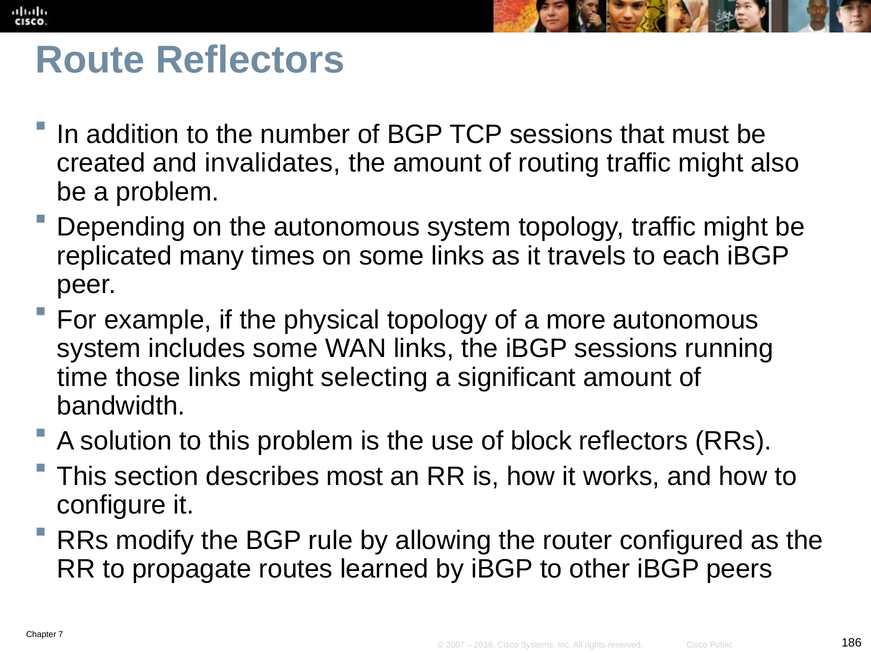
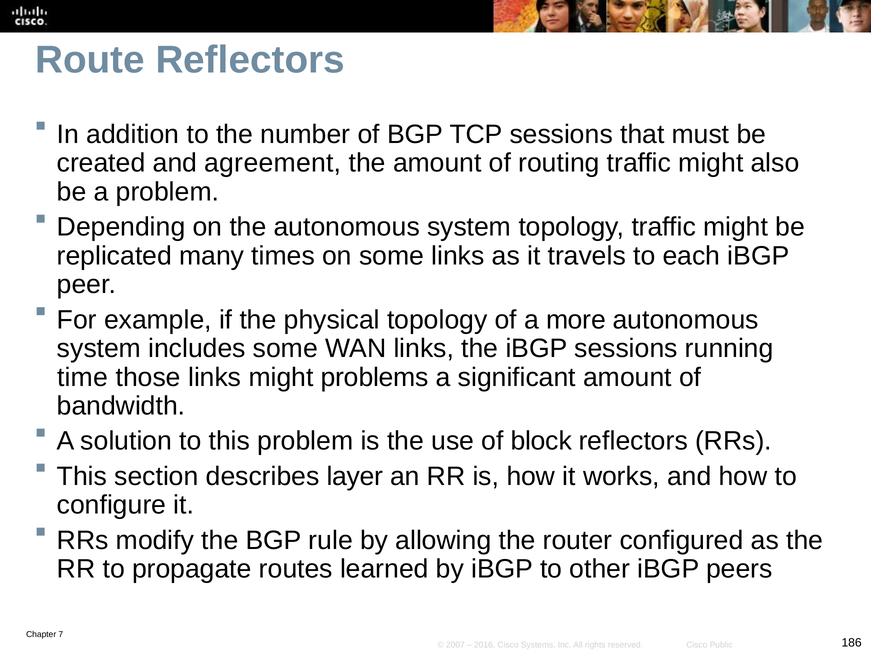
invalidates: invalidates -> agreement
selecting: selecting -> problems
most: most -> layer
